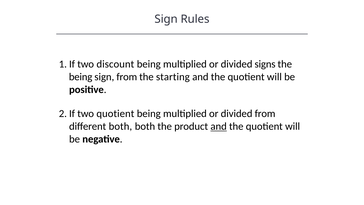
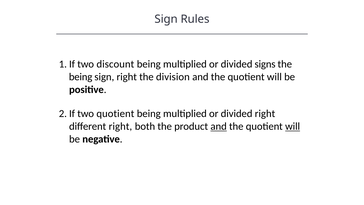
sign from: from -> right
starting: starting -> division
divided from: from -> right
different both: both -> right
will at (293, 126) underline: none -> present
